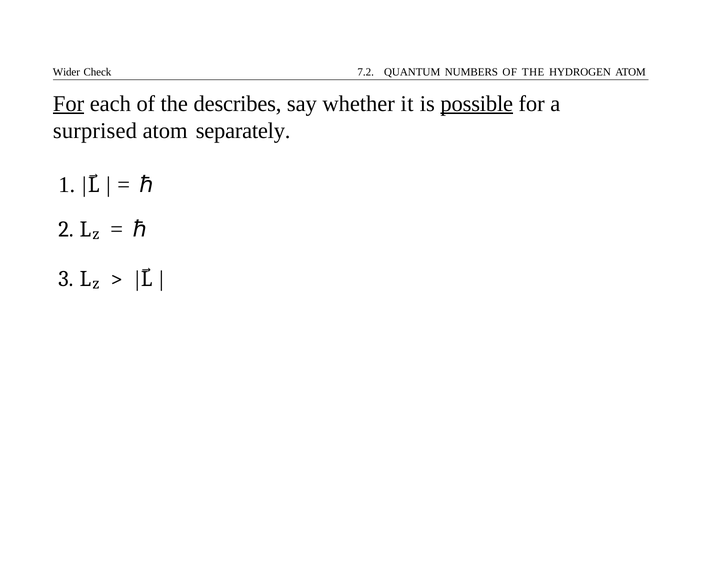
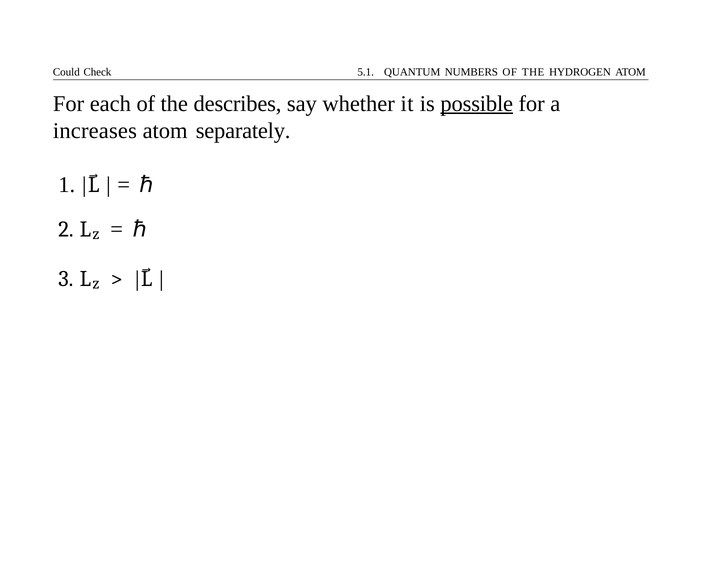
Wider: Wider -> Could
7.2: 7.2 -> 5.1
For at (69, 104) underline: present -> none
surprised: surprised -> increases
